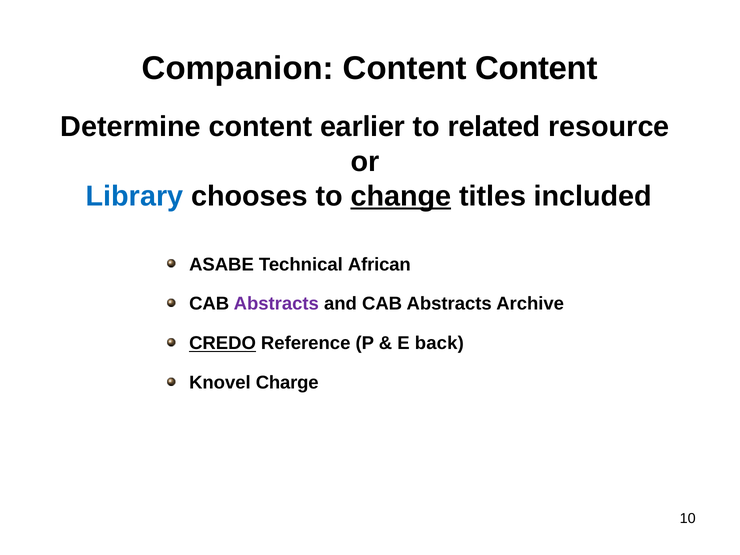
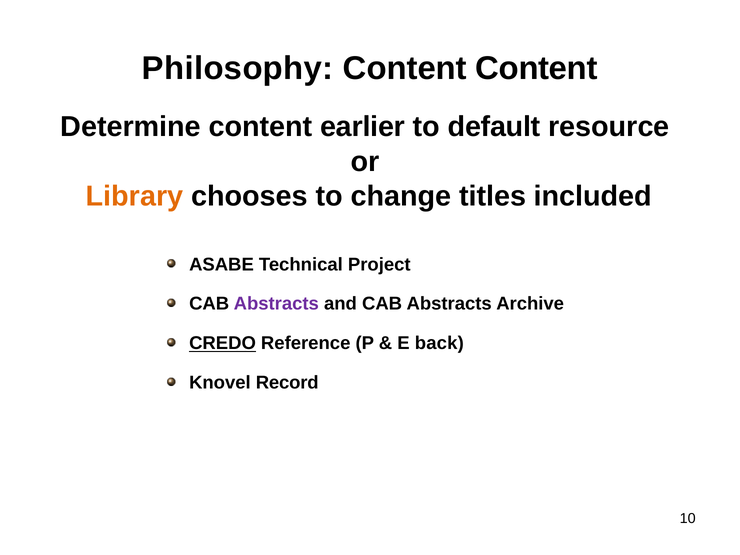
Companion: Companion -> Philosophy
related: related -> default
Library colour: blue -> orange
change underline: present -> none
African: African -> Project
Charge: Charge -> Record
